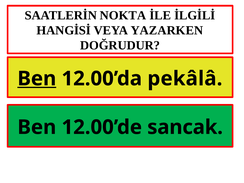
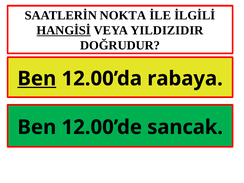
HANGİSİ underline: none -> present
YAZARKEN: YAZARKEN -> YILDIZIDIR
pekâlâ: pekâlâ -> rabaya
